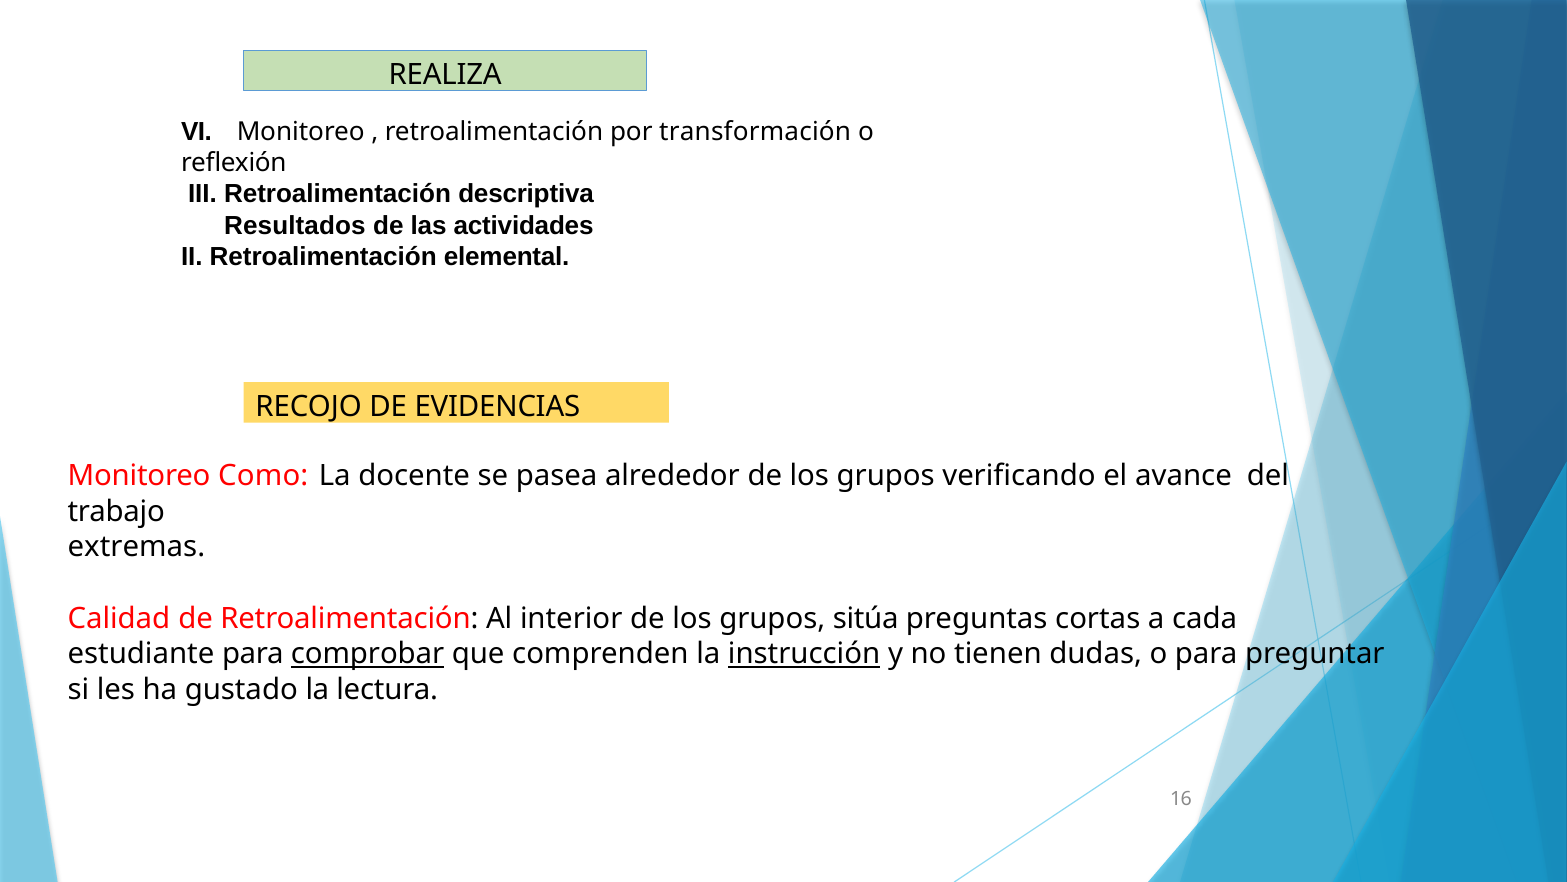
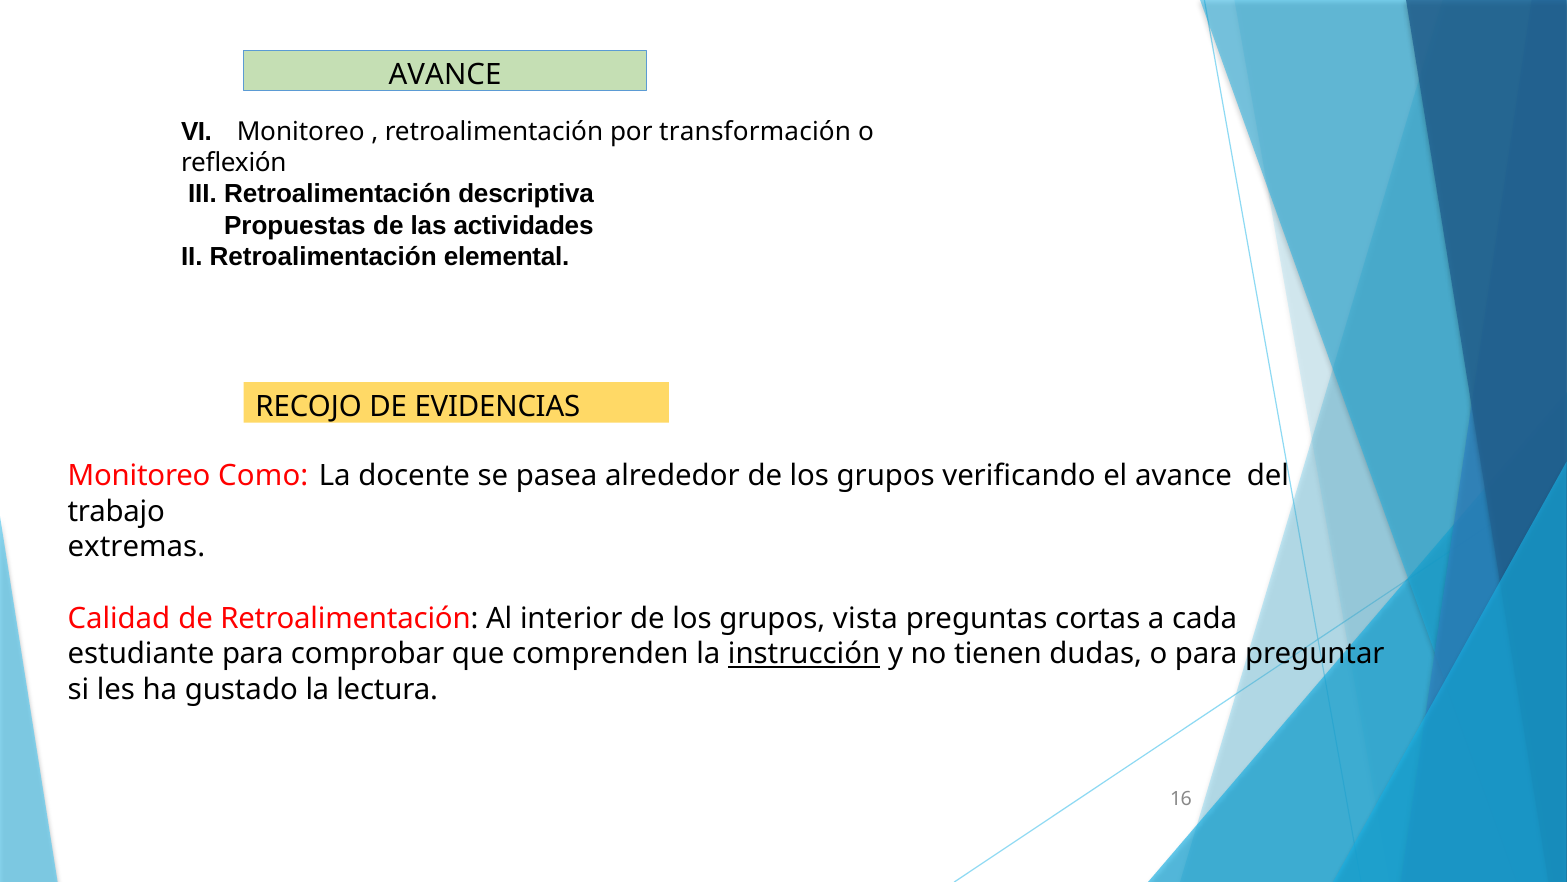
REALIZA at (445, 75): REALIZA -> AVANCE
Resultados: Resultados -> Propuestas
sitúa: sitúa -> vista
comprobar underline: present -> none
